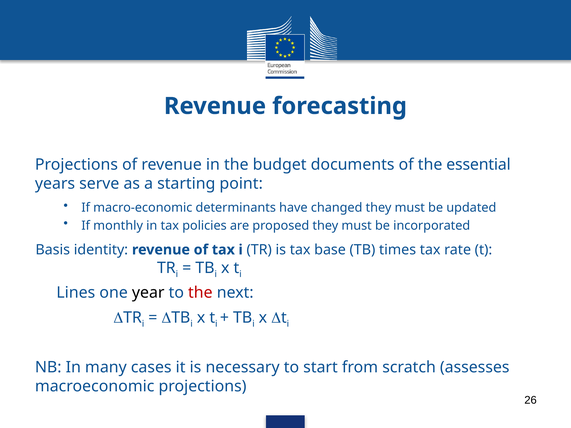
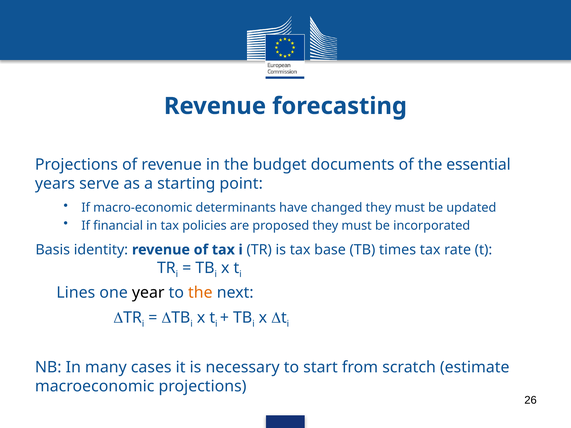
monthly: monthly -> financial
the at (200, 293) colour: red -> orange
assesses: assesses -> estimate
